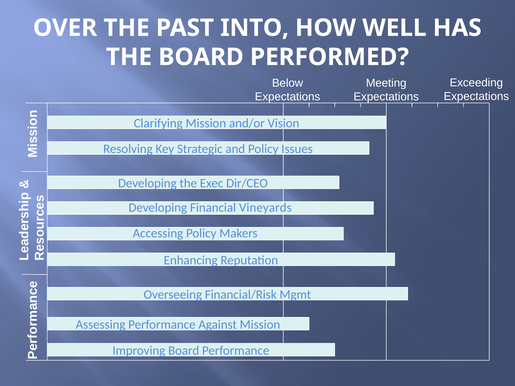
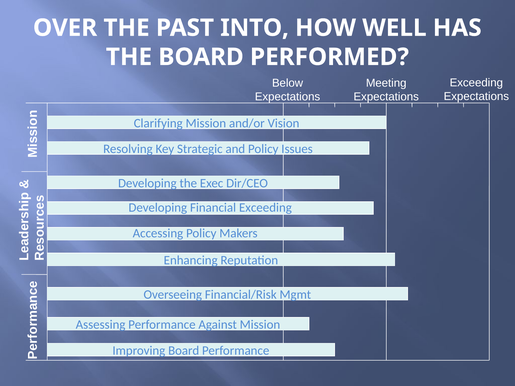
Financial Vineyards: Vineyards -> Exceeding
